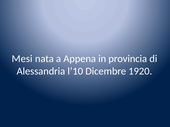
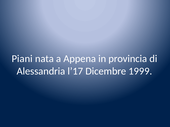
Mesi: Mesi -> Piani
l’10: l’10 -> l’17
1920: 1920 -> 1999
